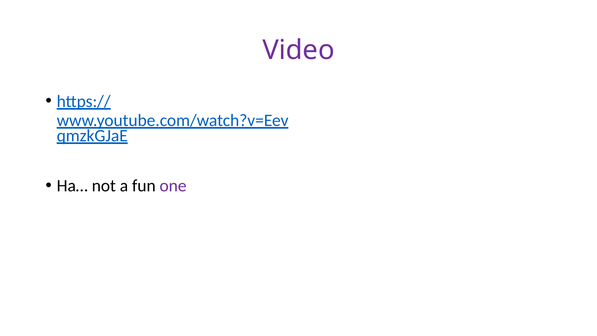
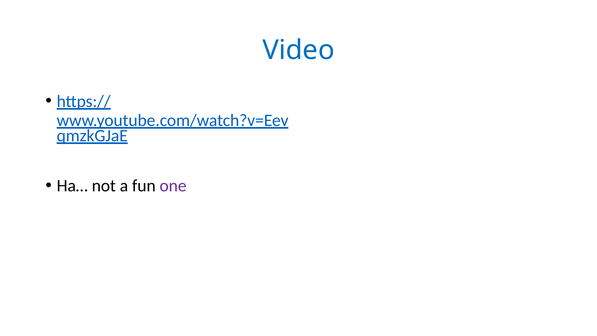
Video colour: purple -> blue
